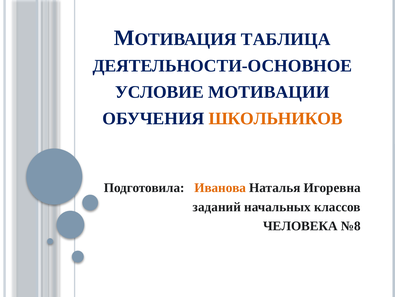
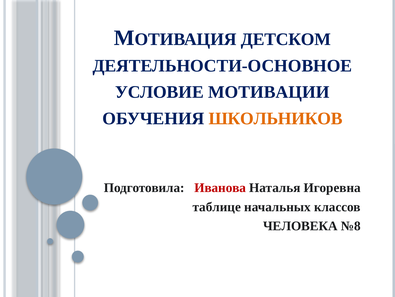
ТАБЛИЦА: ТАБЛИЦА -> ДЕТСКОМ
Иванова colour: orange -> red
заданий: заданий -> таблице
